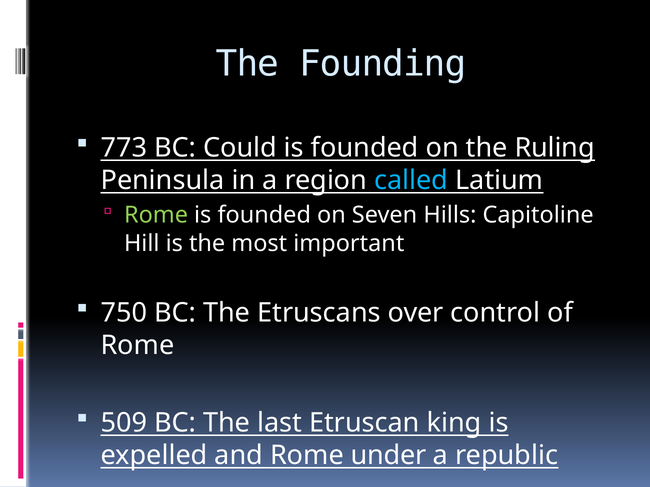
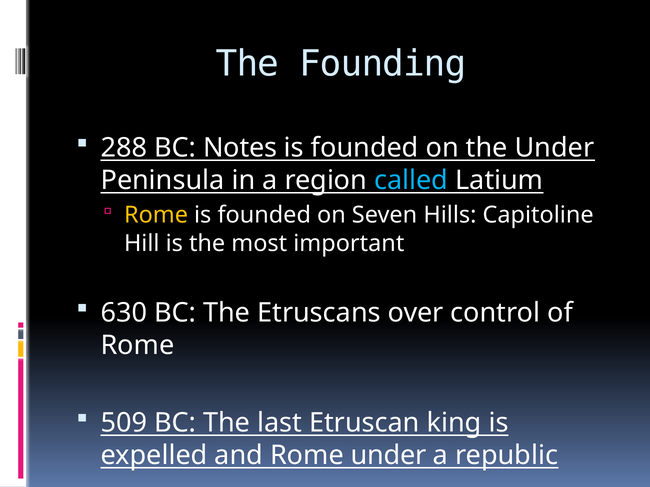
773: 773 -> 288
Could: Could -> Notes
the Ruling: Ruling -> Under
Rome at (156, 215) colour: light green -> yellow
750: 750 -> 630
